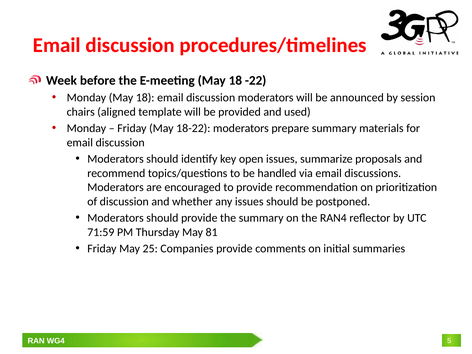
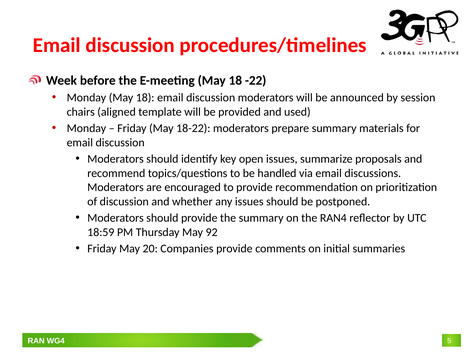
71:59: 71:59 -> 18:59
81: 81 -> 92
25: 25 -> 20
